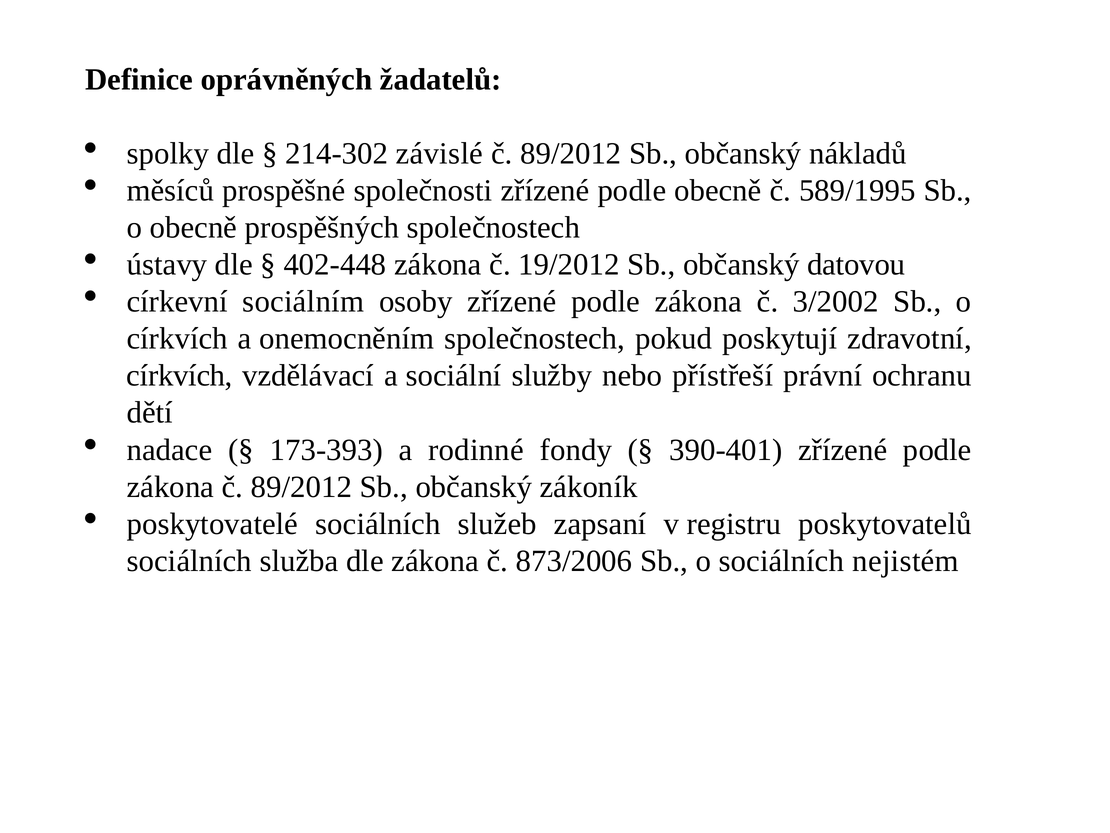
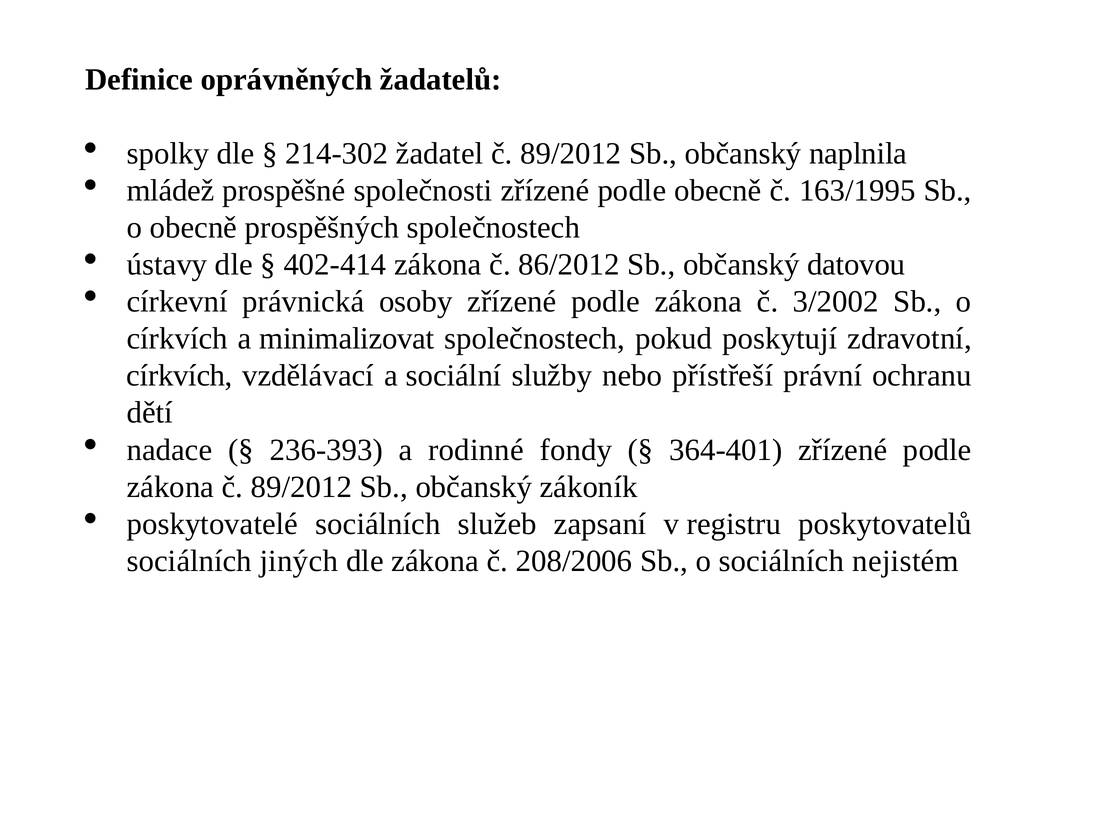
závislé: závislé -> žadatel
nákladů: nákladů -> naplnila
měsíců: měsíců -> mládež
589/1995: 589/1995 -> 163/1995
402-448: 402-448 -> 402-414
19/2012: 19/2012 -> 86/2012
sociálním: sociálním -> právnická
onemocněním: onemocněním -> minimalizovat
173-393: 173-393 -> 236-393
390-401: 390-401 -> 364-401
služba: služba -> jiných
873/2006: 873/2006 -> 208/2006
